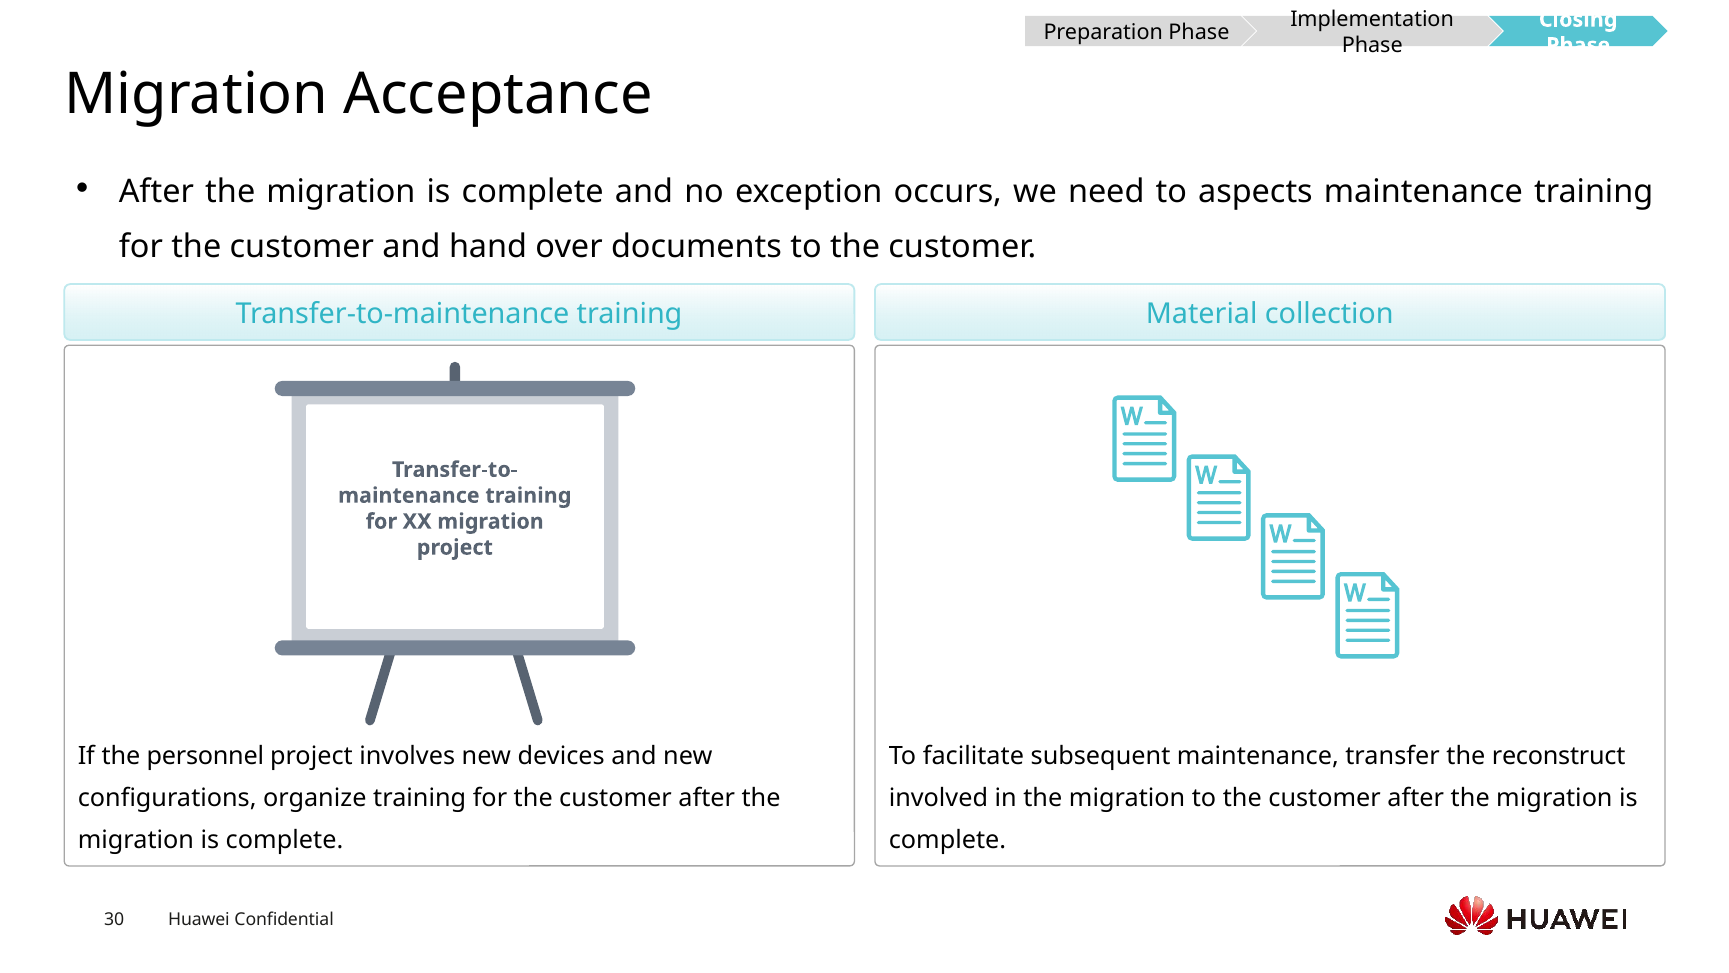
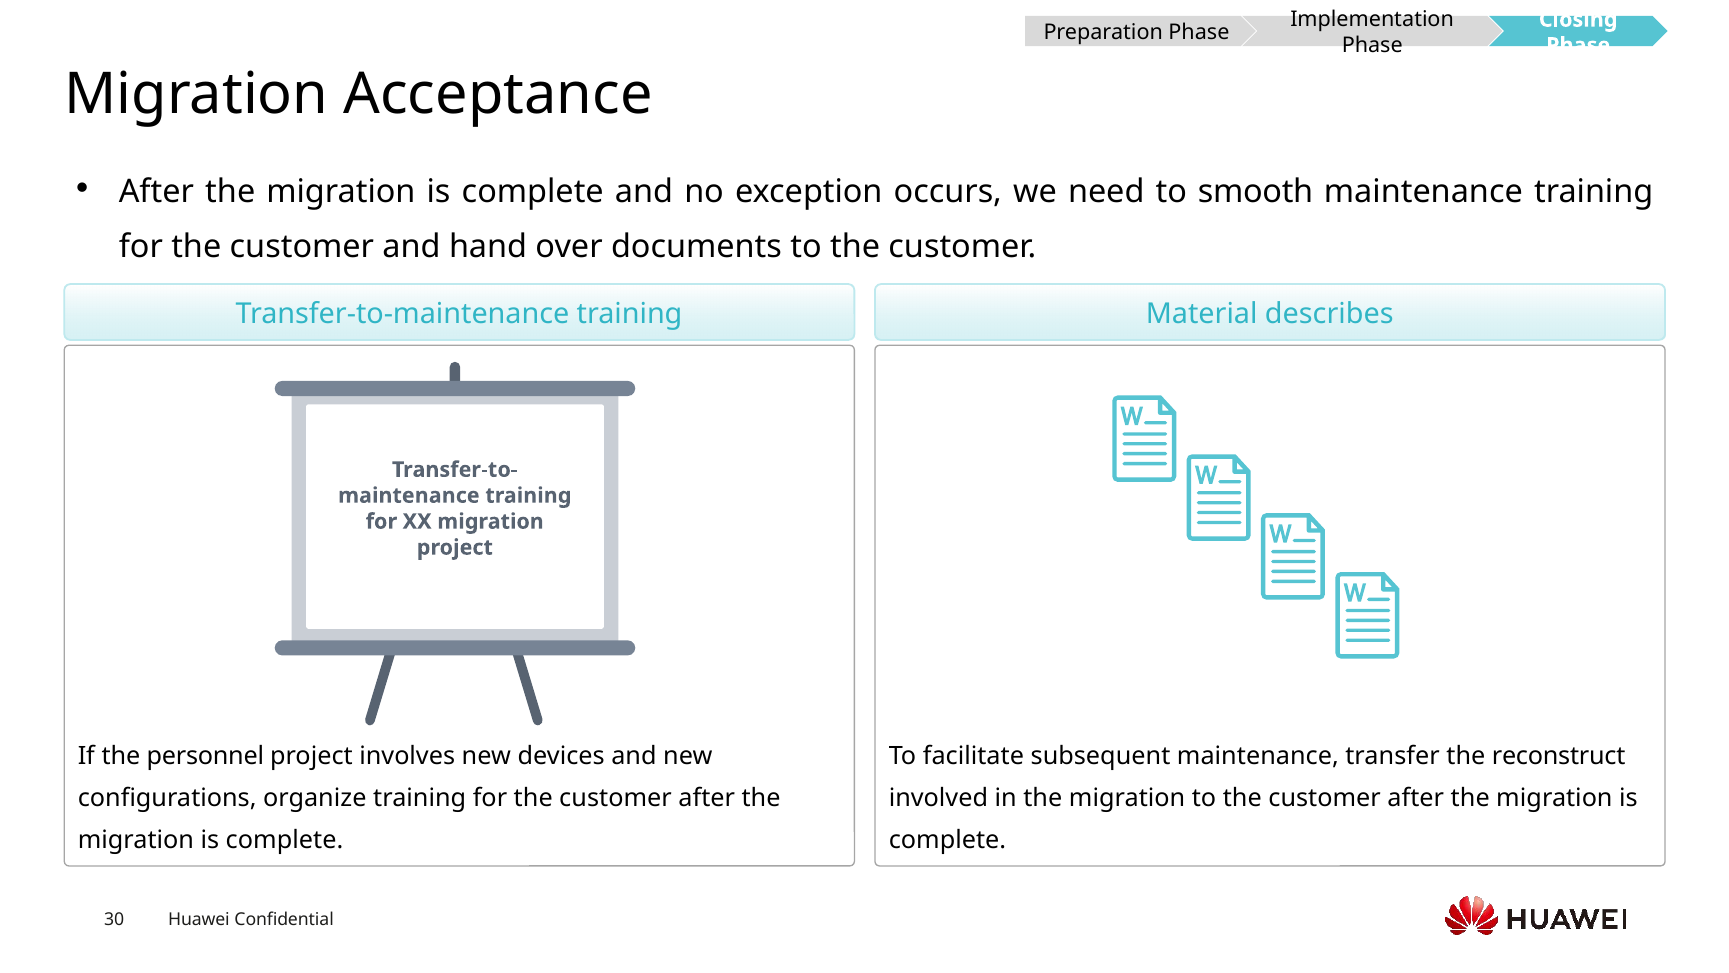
aspects: aspects -> smooth
collection: collection -> describes
